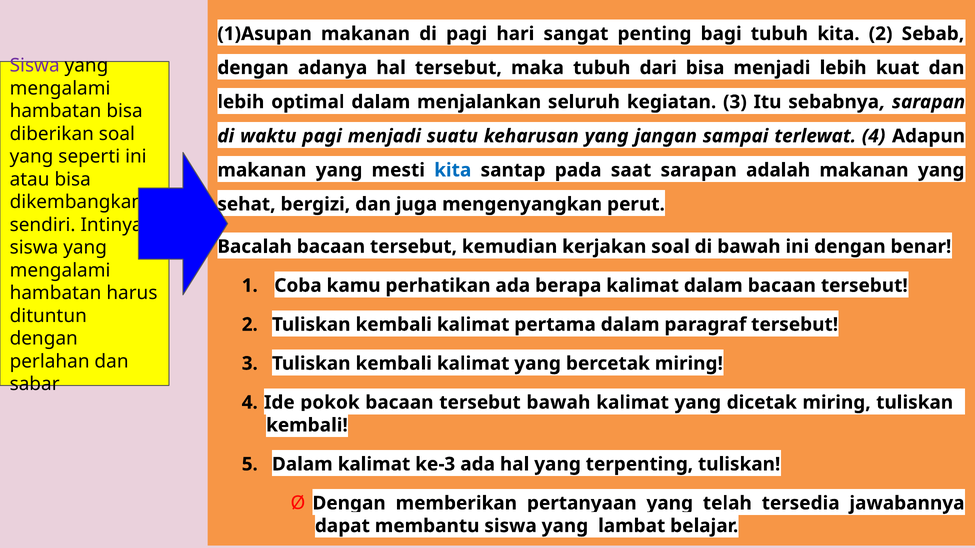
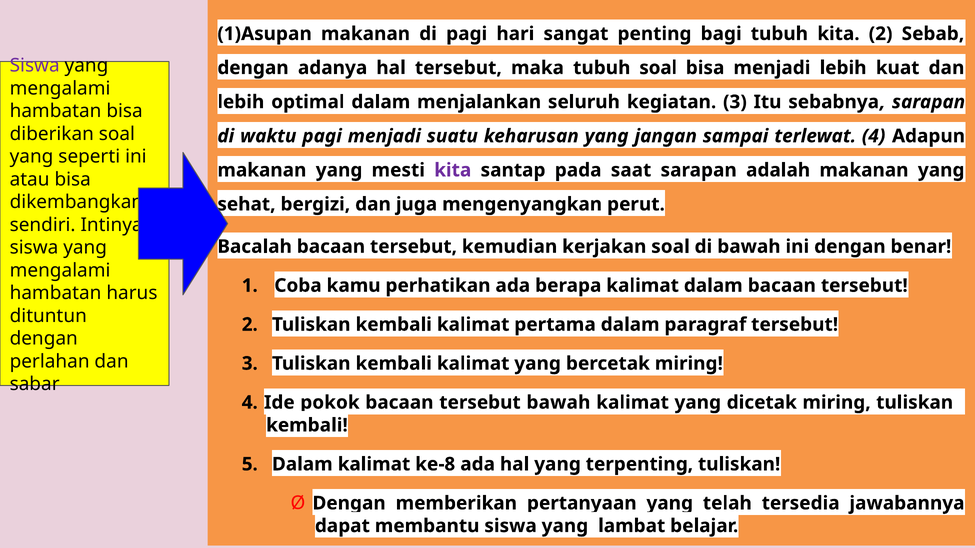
tubuh dari: dari -> soal
kita at (453, 170) colour: blue -> purple
ke-3: ke-3 -> ke-8
